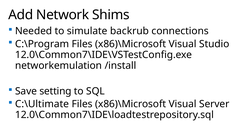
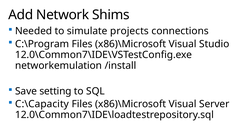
backrub: backrub -> projects
C:\Ultimate: C:\Ultimate -> C:\Capacity
